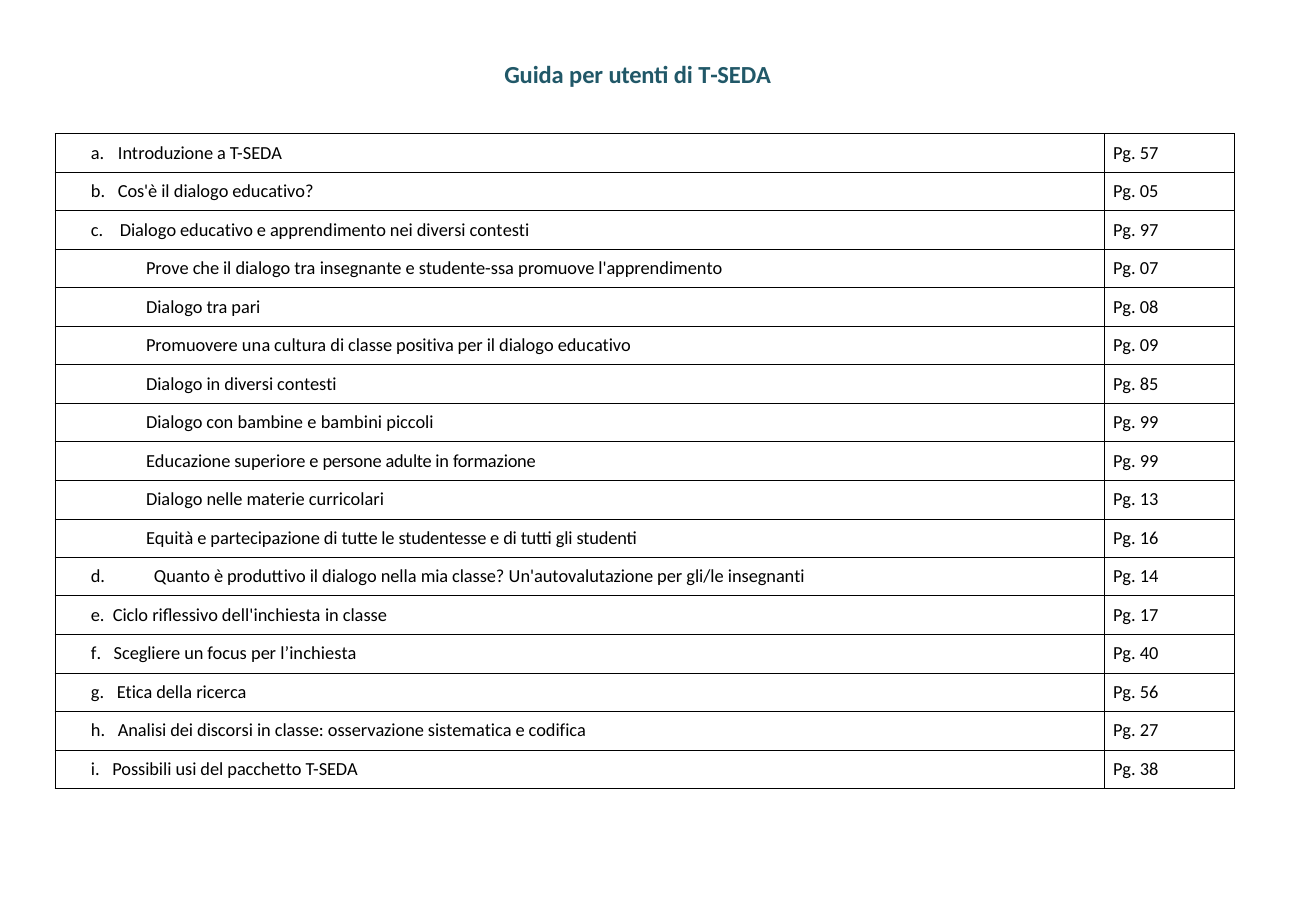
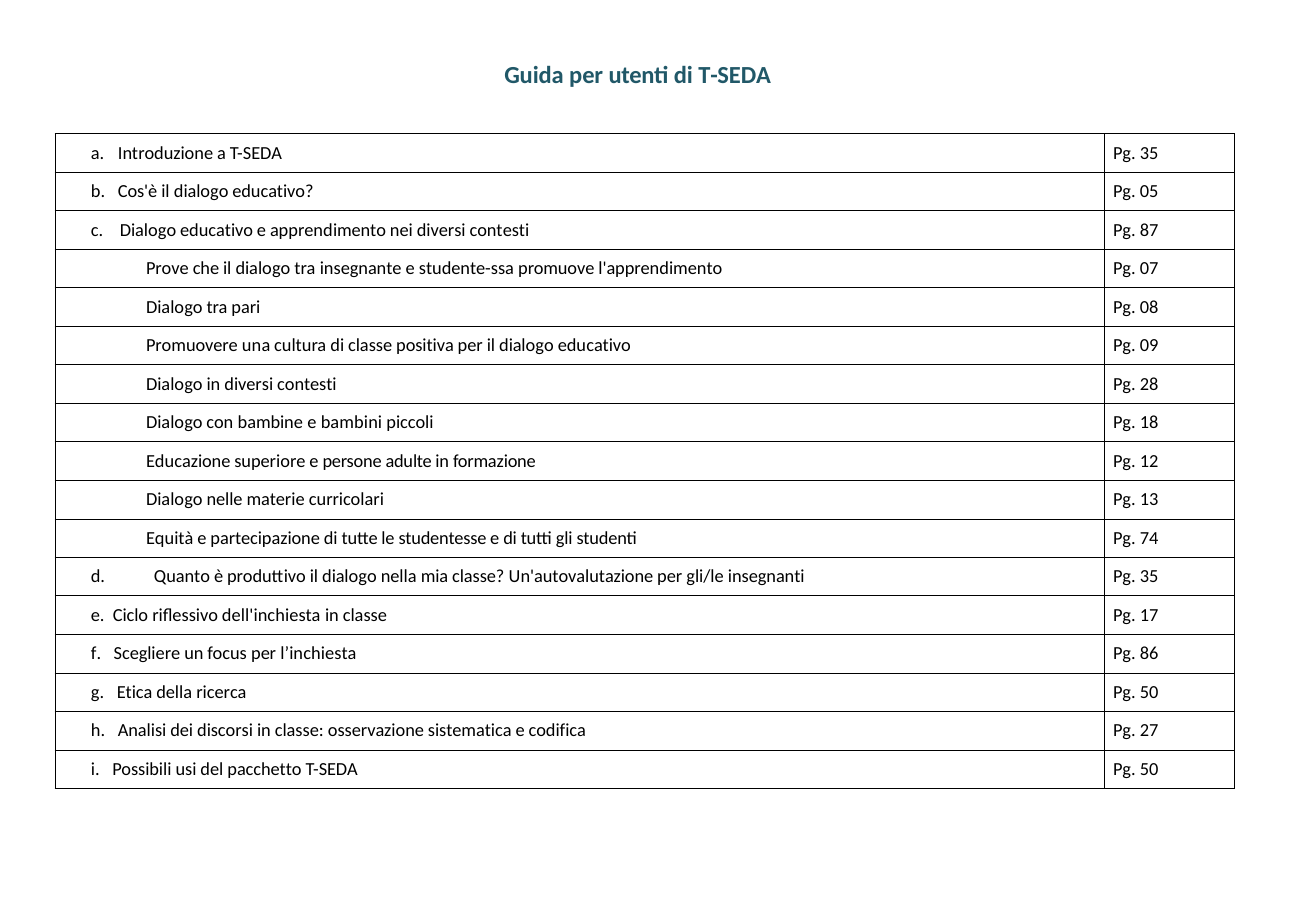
T-SEDA Pg 57: 57 -> 35
97: 97 -> 87
85: 85 -> 28
piccoli Pg 99: 99 -> 18
formazione Pg 99: 99 -> 12
16: 16 -> 74
insegnanti Pg 14: 14 -> 35
40: 40 -> 86
ricerca Pg 56: 56 -> 50
T-SEDA Pg 38: 38 -> 50
